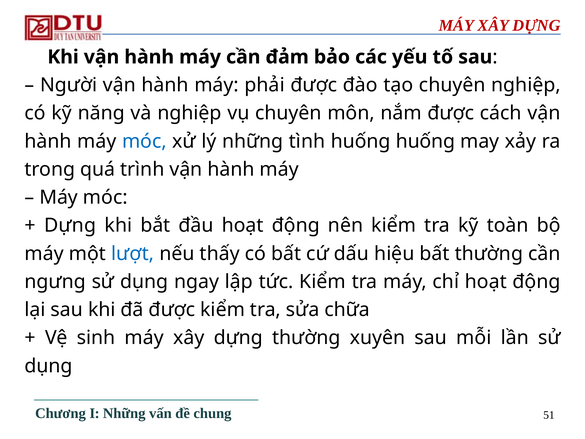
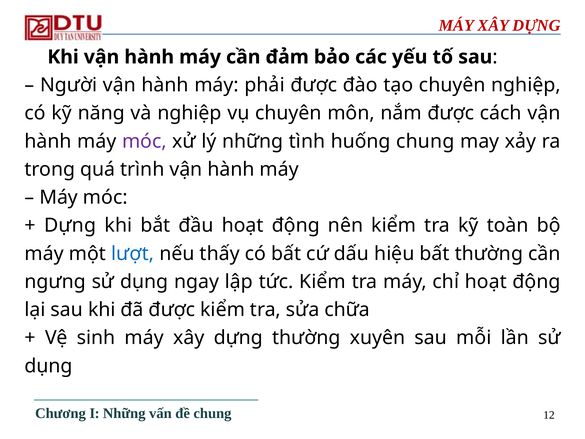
móc at (144, 141) colour: blue -> purple
huống huống: huống -> chung
51: 51 -> 12
